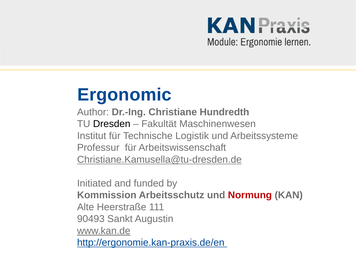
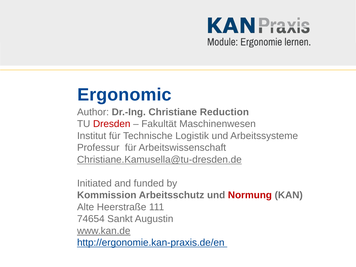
Hundredth: Hundredth -> Reduction
Dresden colour: black -> red
90493: 90493 -> 74654
